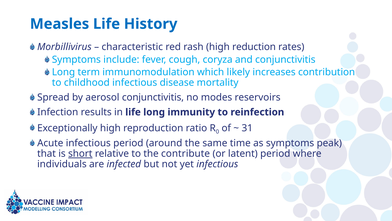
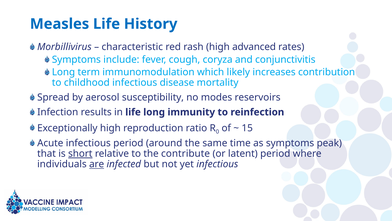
reduction: reduction -> advanced
aerosol conjunctivitis: conjunctivitis -> susceptibility
31: 31 -> 15
are underline: none -> present
